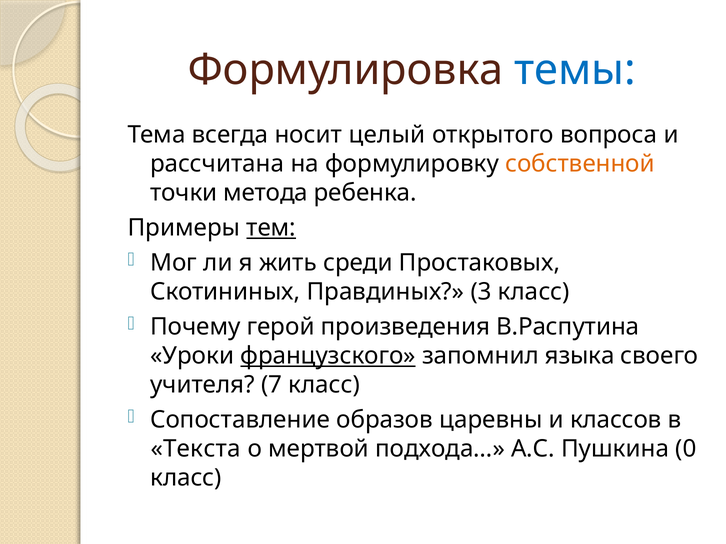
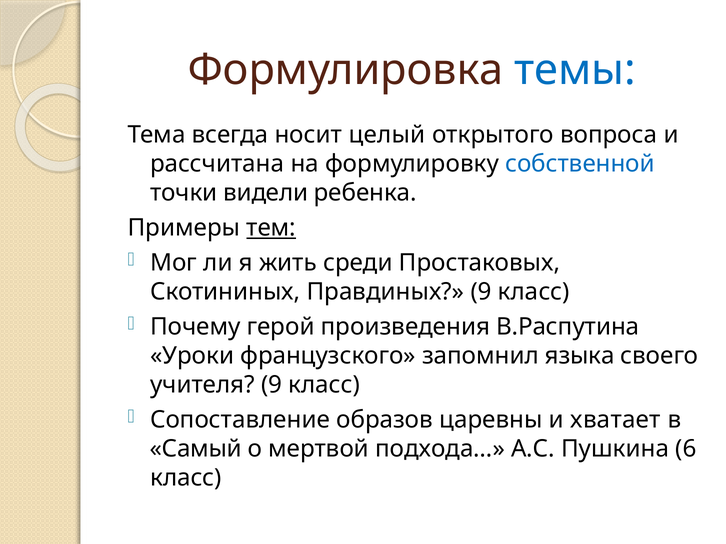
собственной colour: orange -> blue
метода: метода -> видели
Правдиных 3: 3 -> 9
французского underline: present -> none
учителя 7: 7 -> 9
классов: классов -> хватает
Текста: Текста -> Самый
0: 0 -> 6
